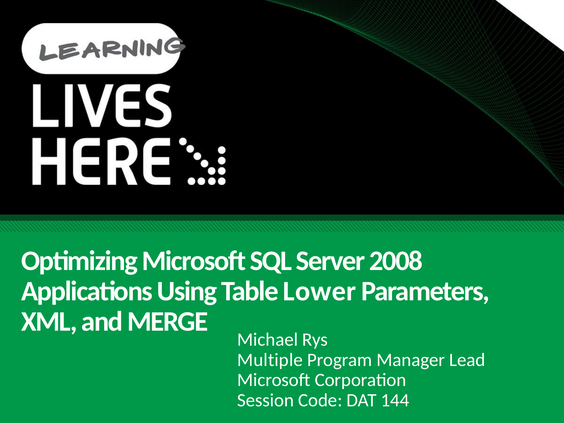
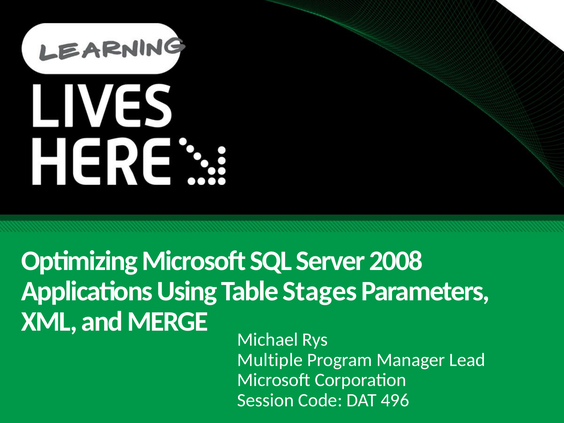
Lower: Lower -> Stages
144: 144 -> 496
